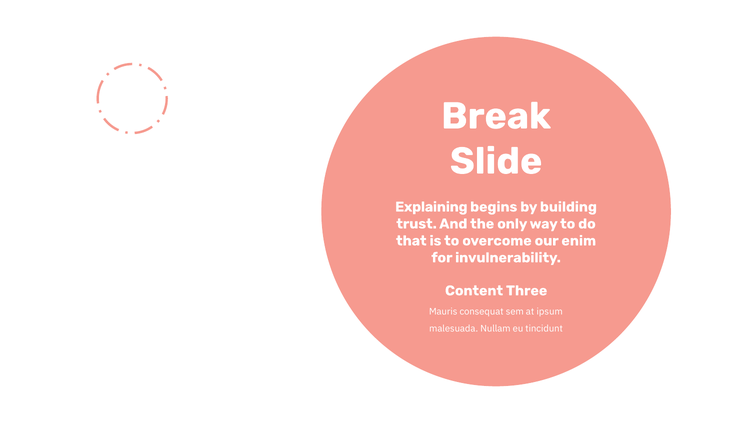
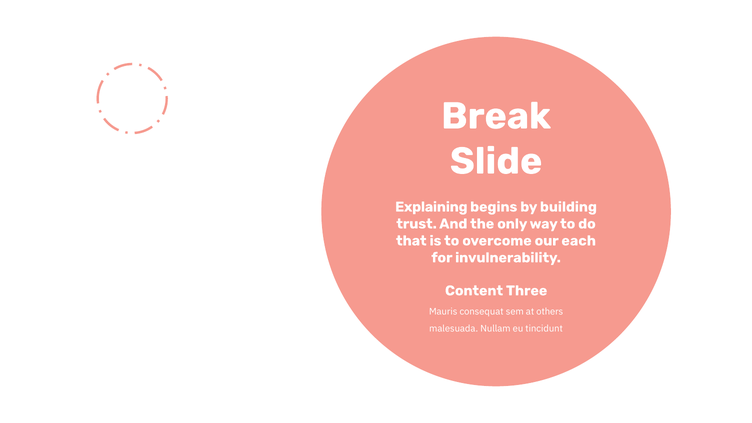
enim: enim -> each
ipsum: ipsum -> others
